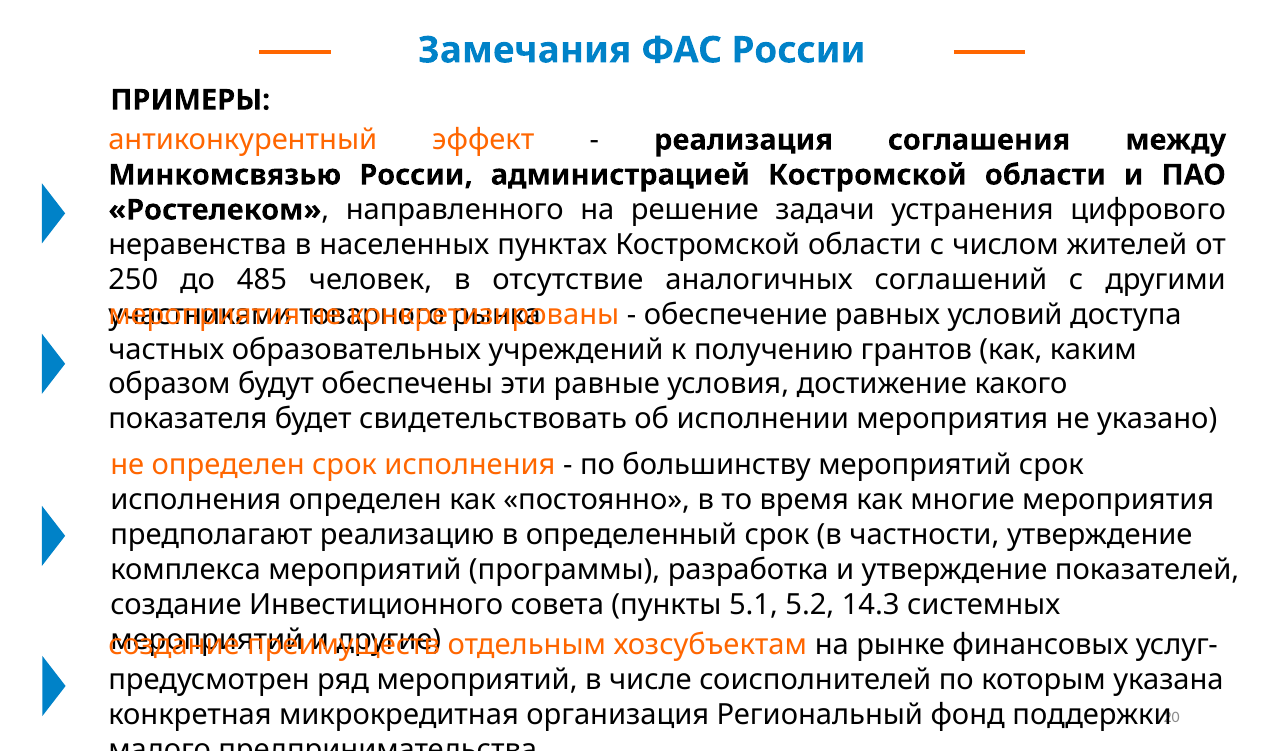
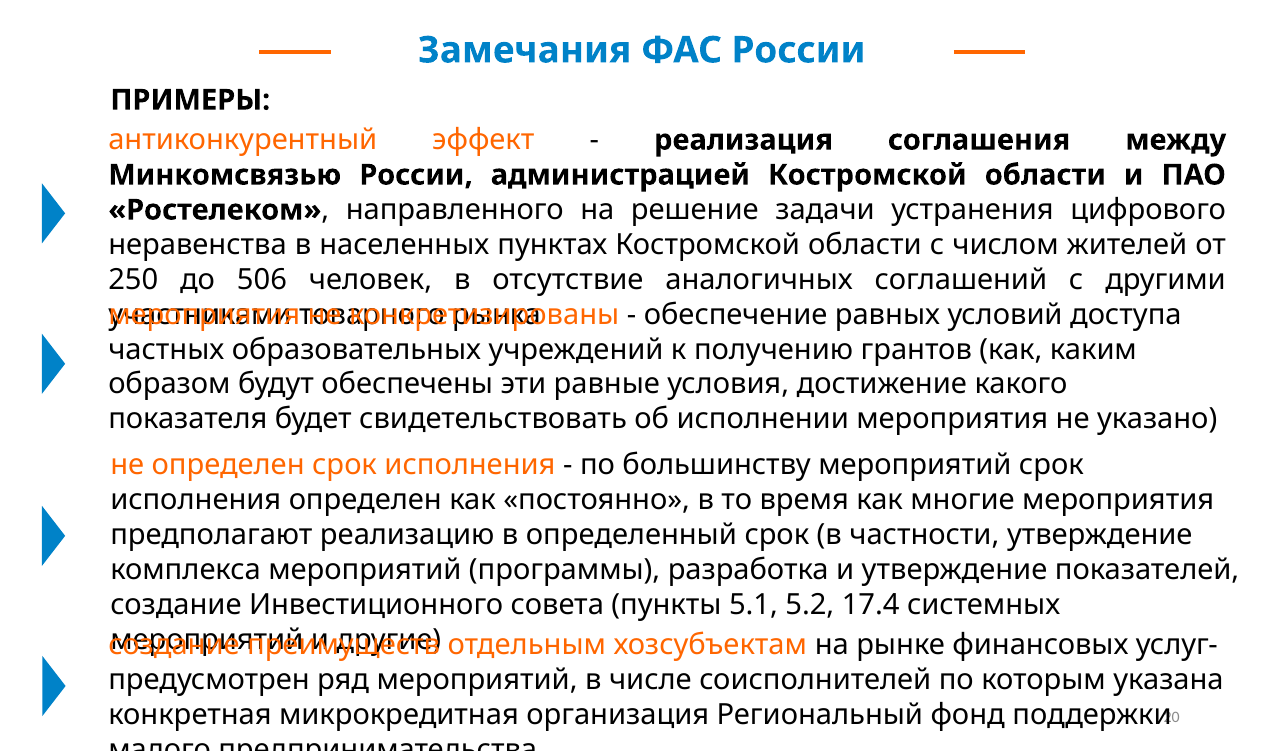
485: 485 -> 506
14.3: 14.3 -> 17.4
